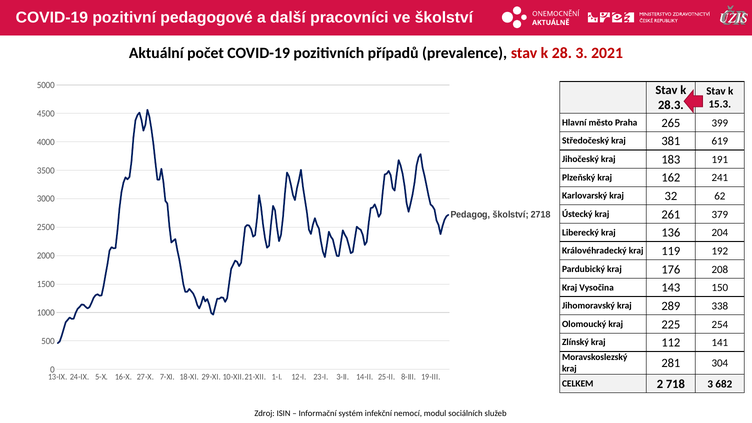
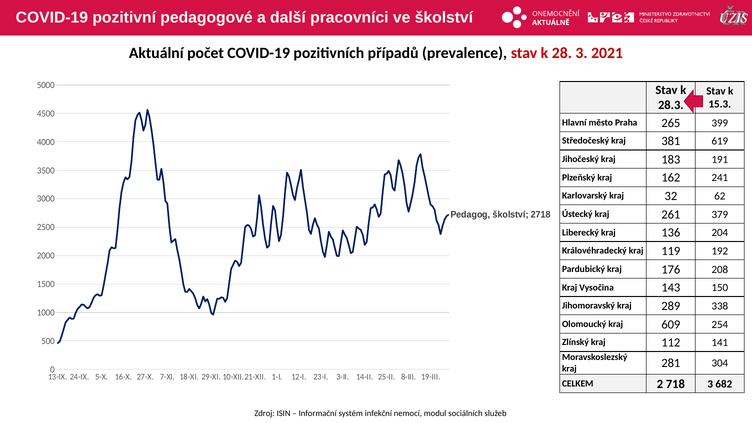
225: 225 -> 609
